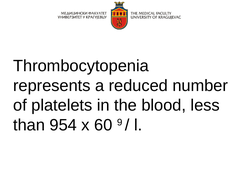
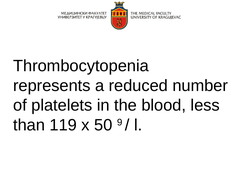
954: 954 -> 119
60: 60 -> 50
